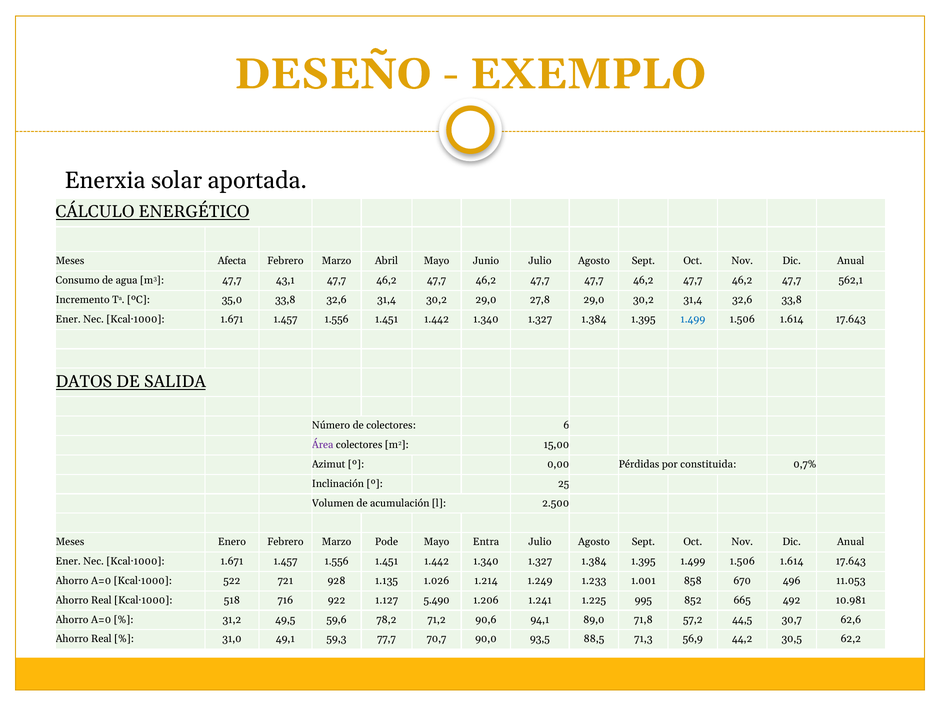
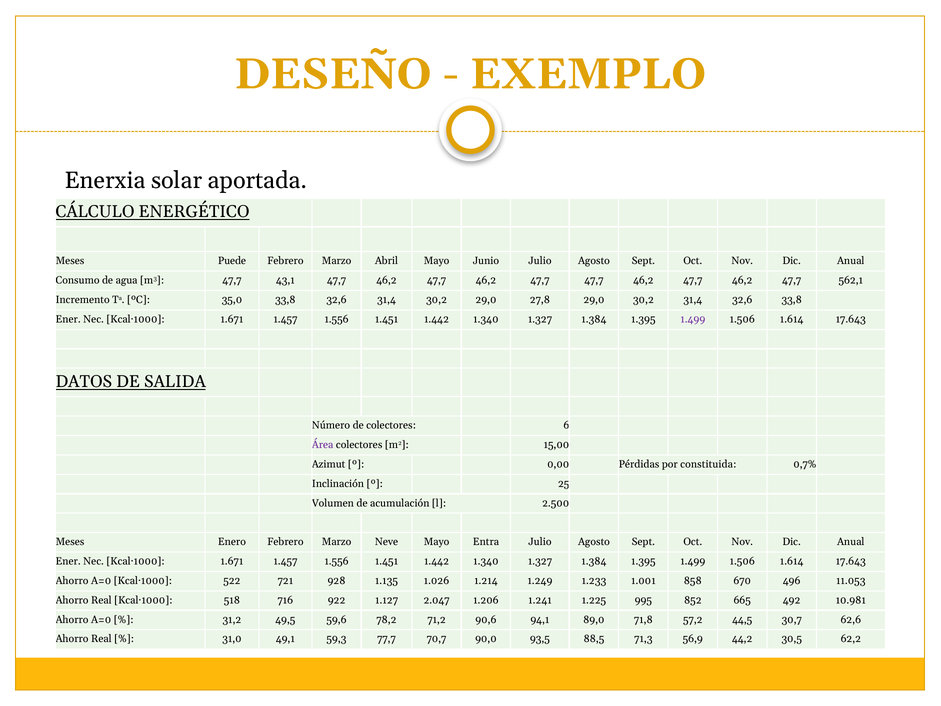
Afecta: Afecta -> Puede
1.499 at (693, 319) colour: blue -> purple
Pode: Pode -> Neve
5.490: 5.490 -> 2.047
